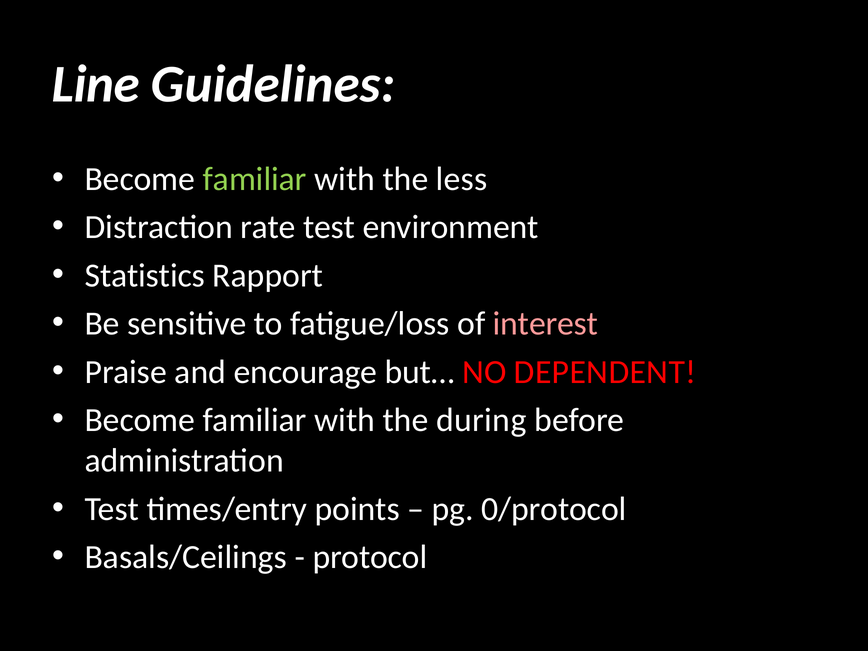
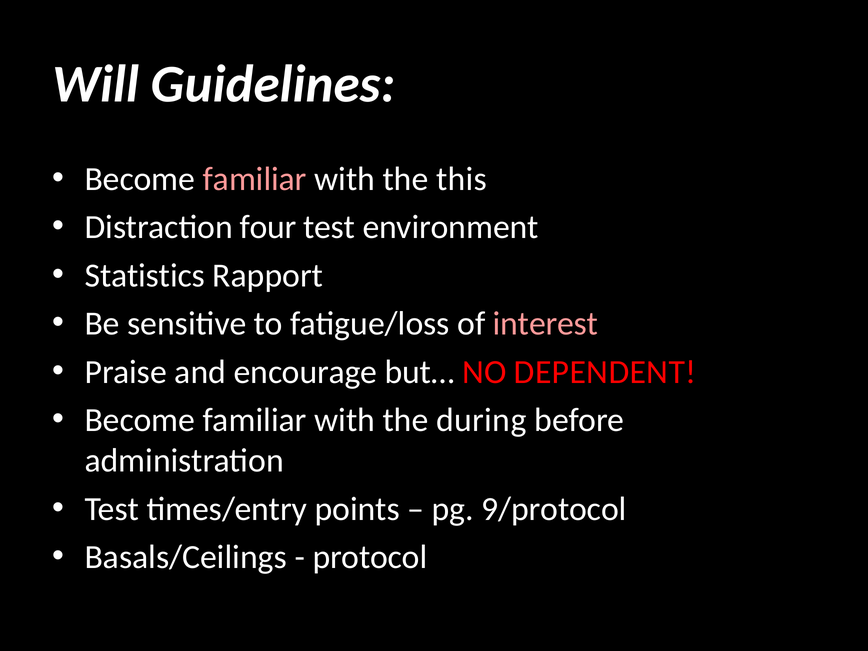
Line: Line -> Will
familiar at (255, 179) colour: light green -> pink
less: less -> this
rate: rate -> four
0/protocol: 0/protocol -> 9/protocol
